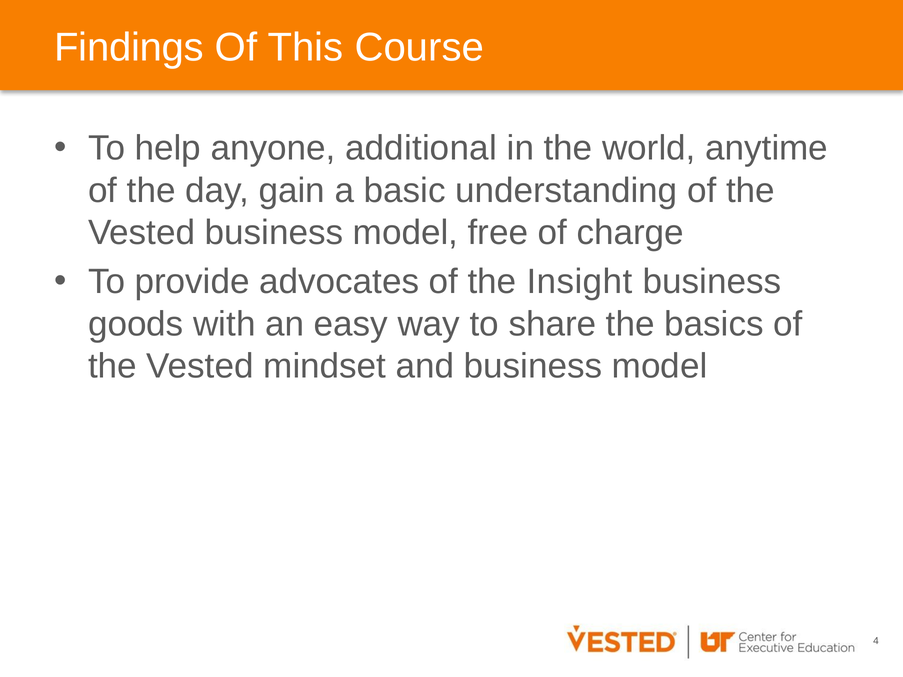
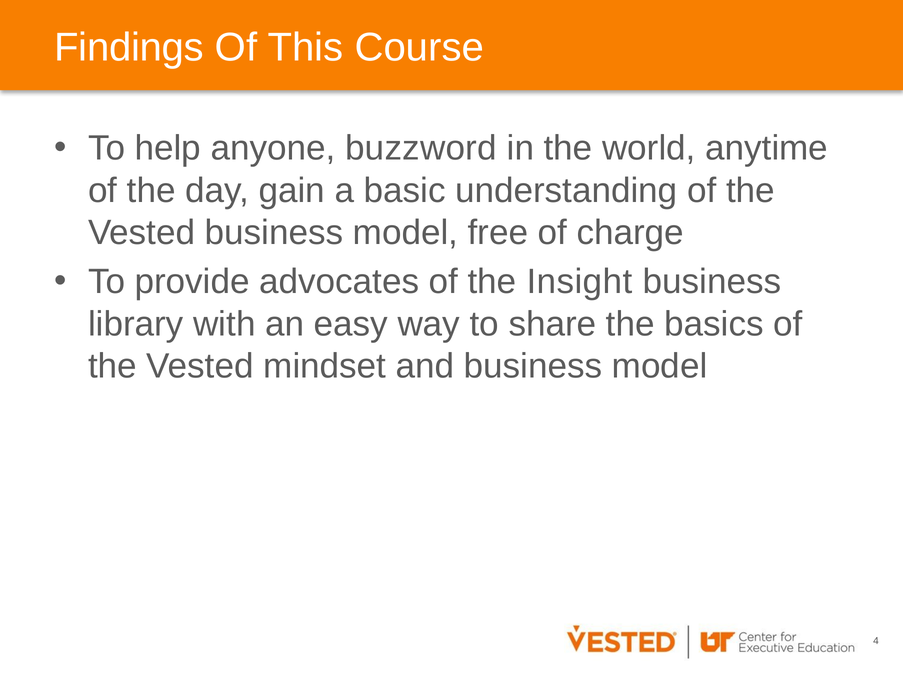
additional: additional -> buzzword
goods: goods -> library
